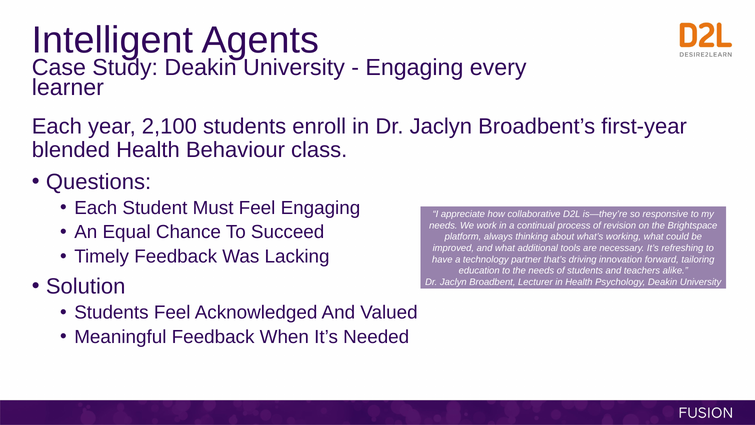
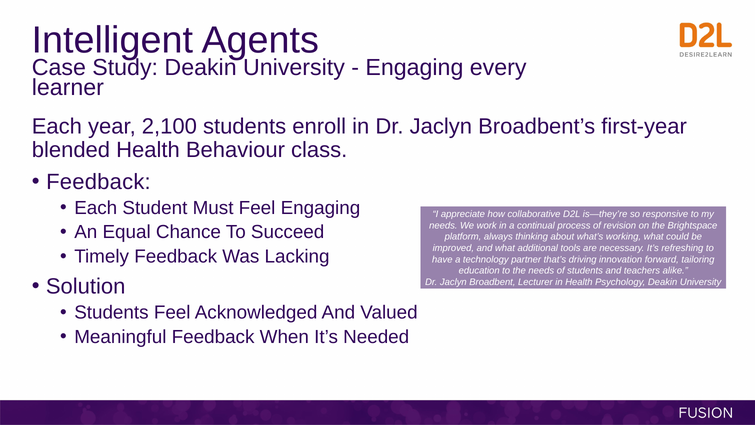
Questions at (99, 182): Questions -> Feedback
